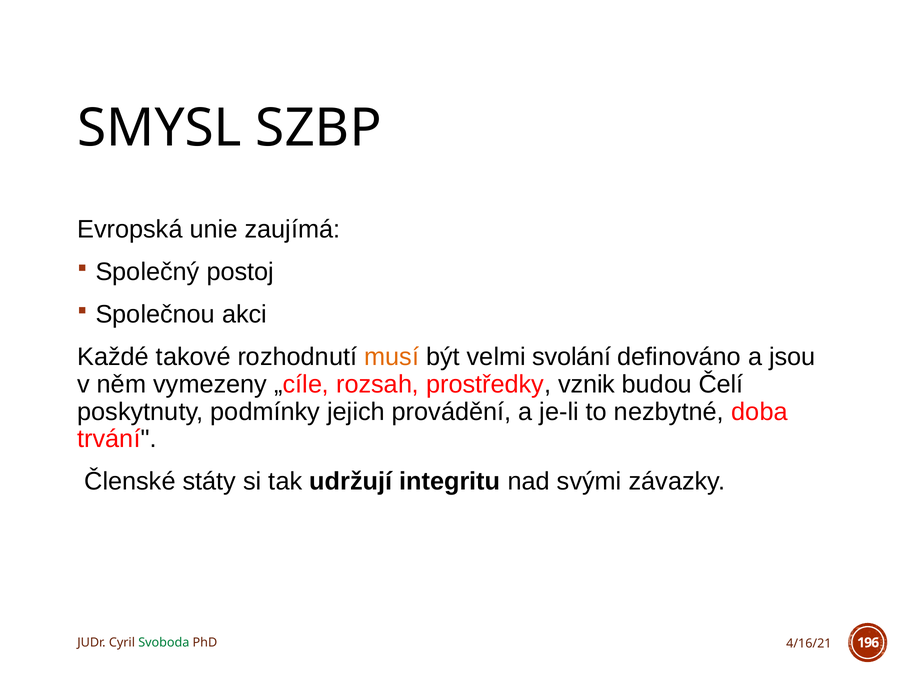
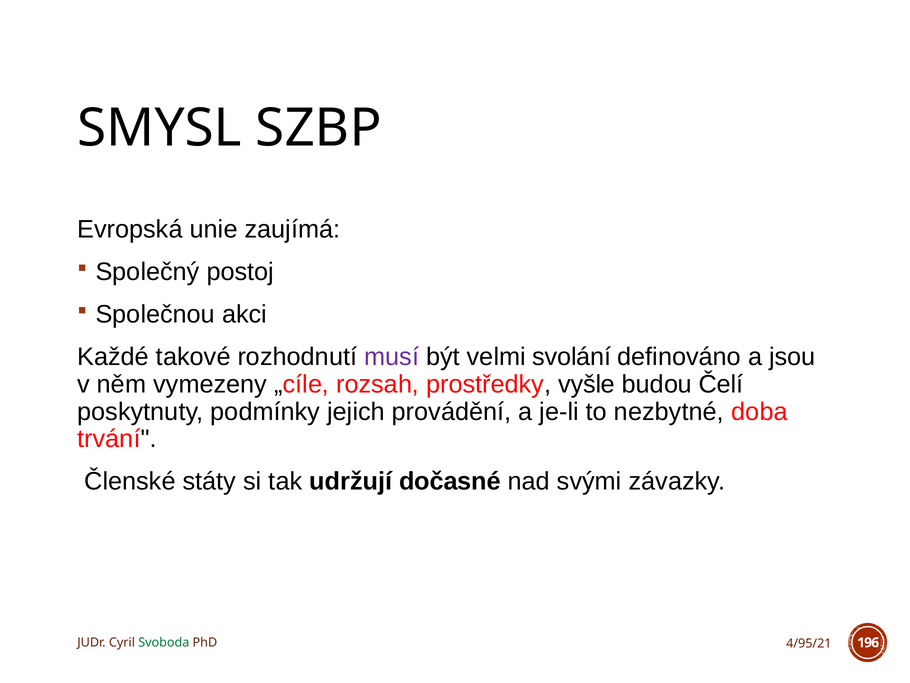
musí colour: orange -> purple
vznik: vznik -> vyšle
integritu: integritu -> dočasné
4/16/21: 4/16/21 -> 4/95/21
